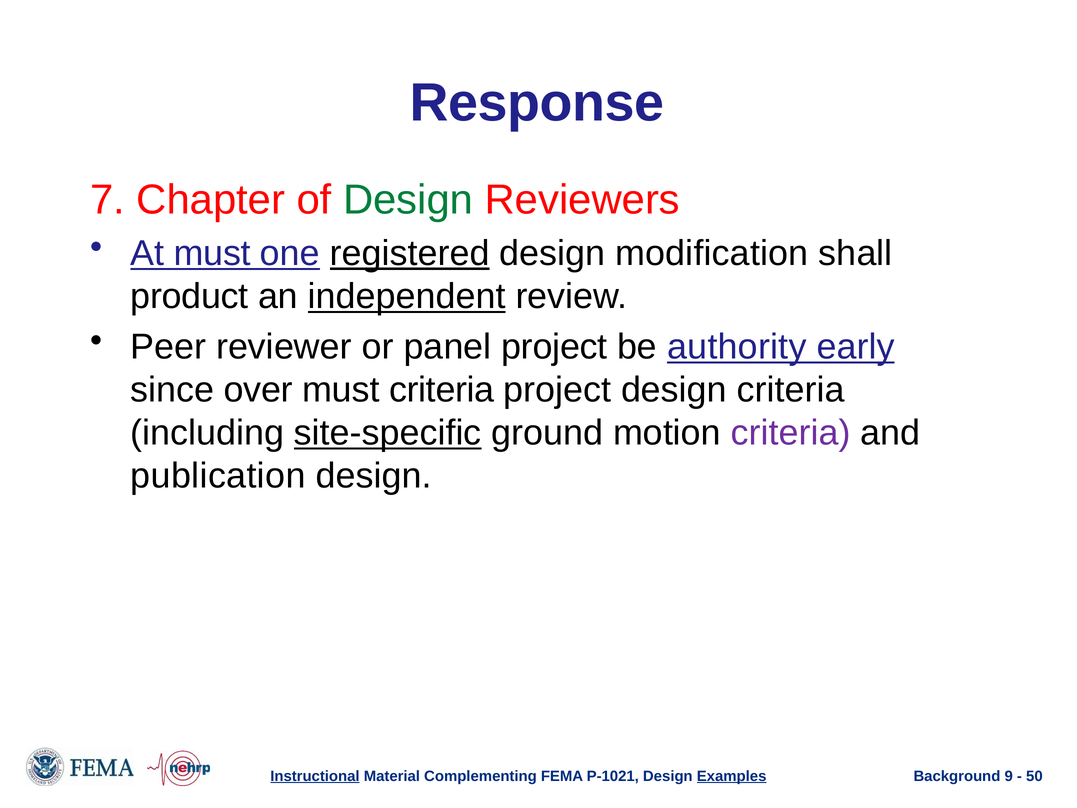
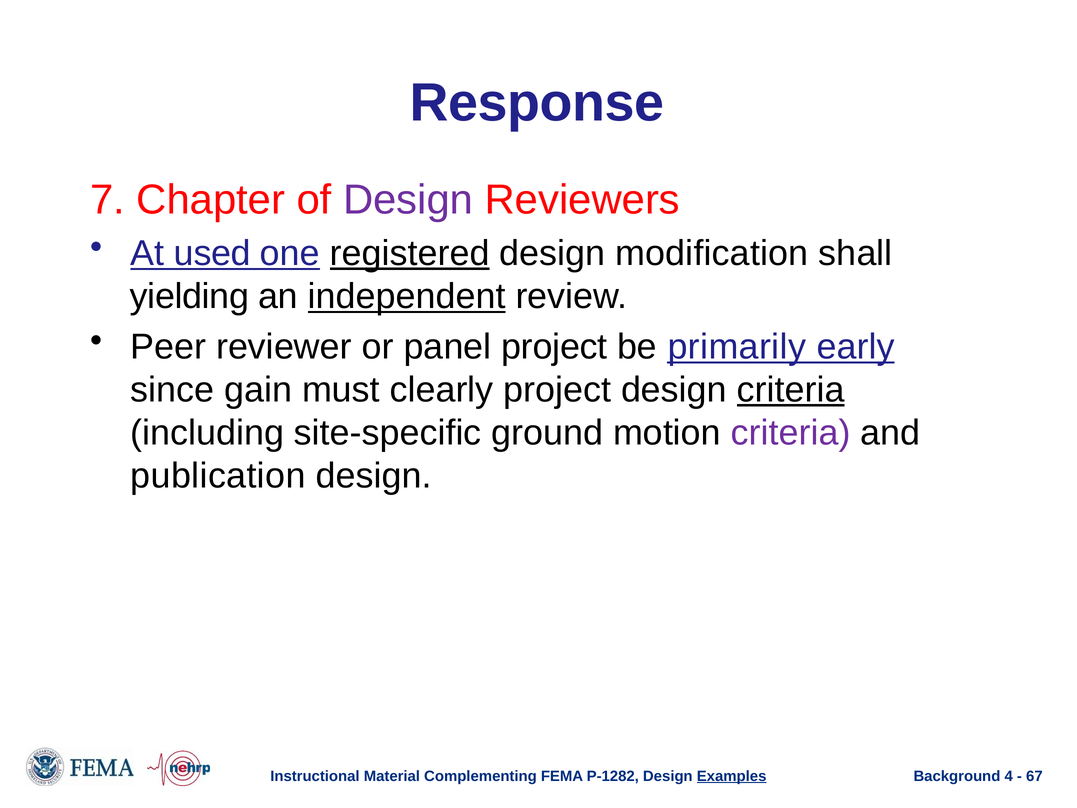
Design at (408, 200) colour: green -> purple
At must: must -> used
product: product -> yielding
authority: authority -> primarily
over: over -> gain
must criteria: criteria -> clearly
criteria at (791, 390) underline: none -> present
site-specific underline: present -> none
Instructional underline: present -> none
P-1021: P-1021 -> P-1282
9: 9 -> 4
50: 50 -> 67
